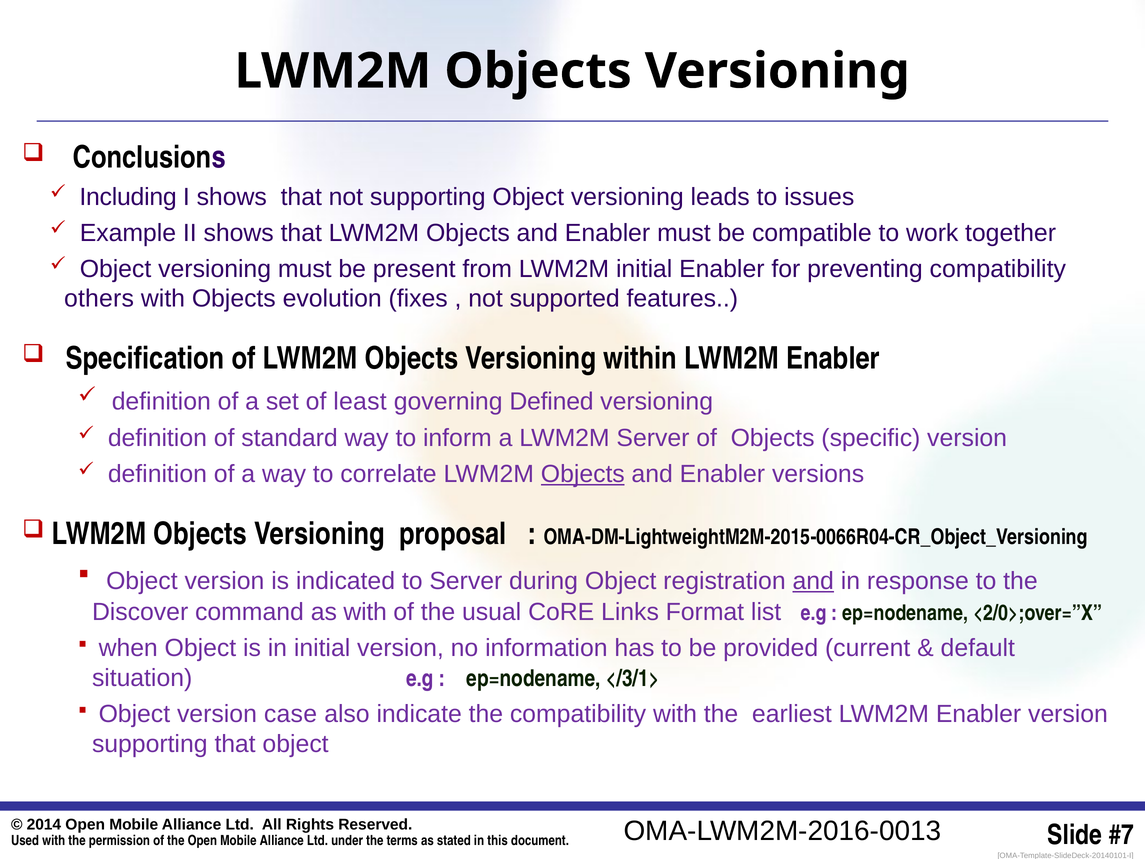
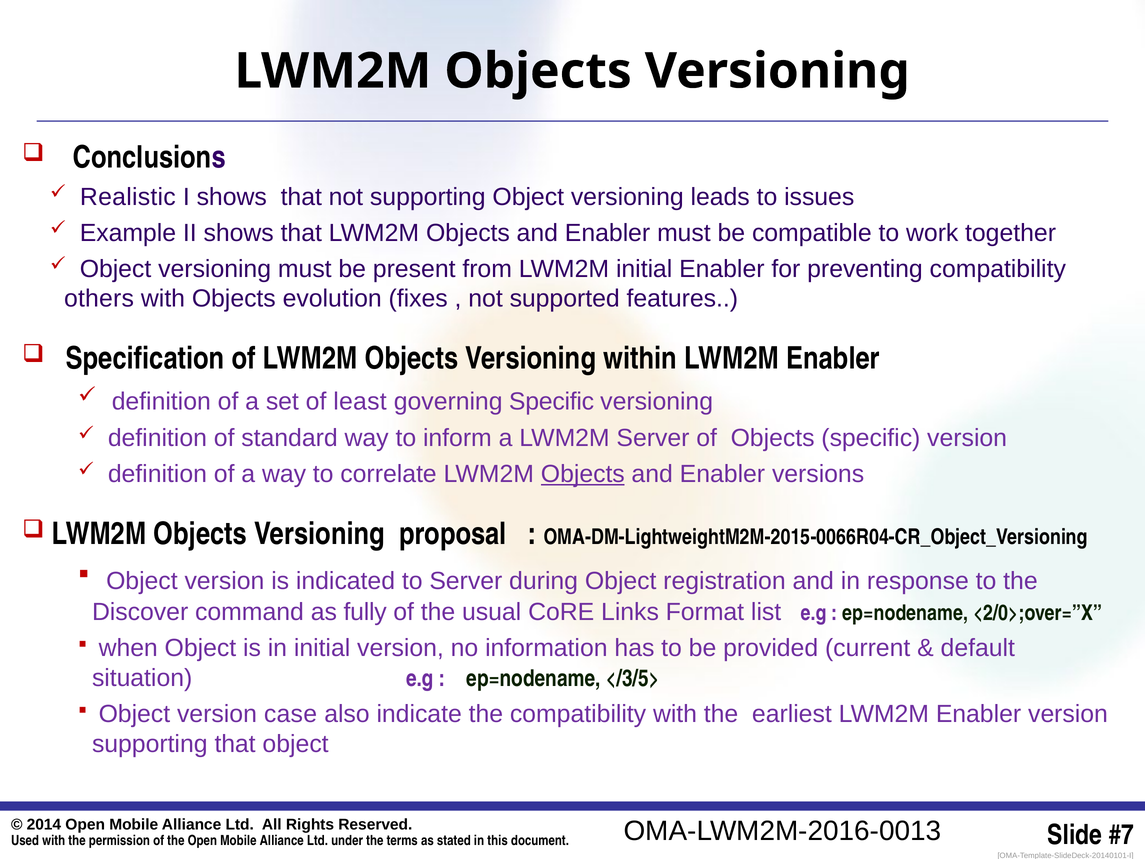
Including: Including -> Realistic
governing Defined: Defined -> Specific
and at (813, 581) underline: present -> none
as with: with -> fully
</3/1>: </3/1> -> </3/5>
